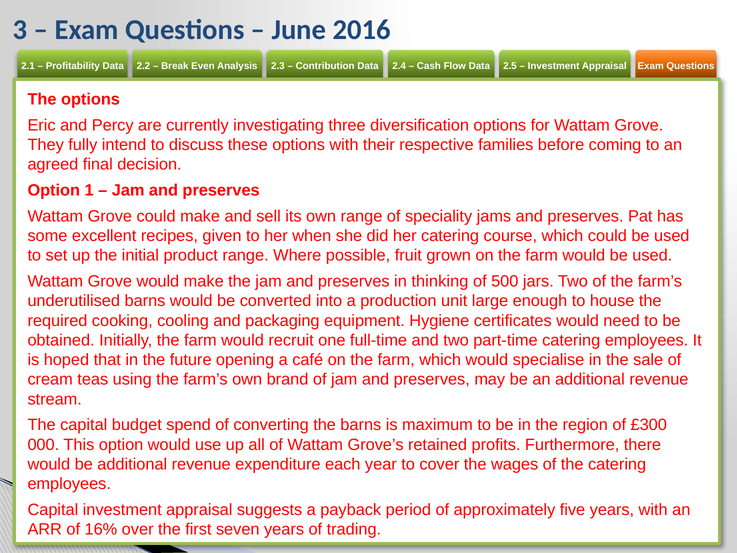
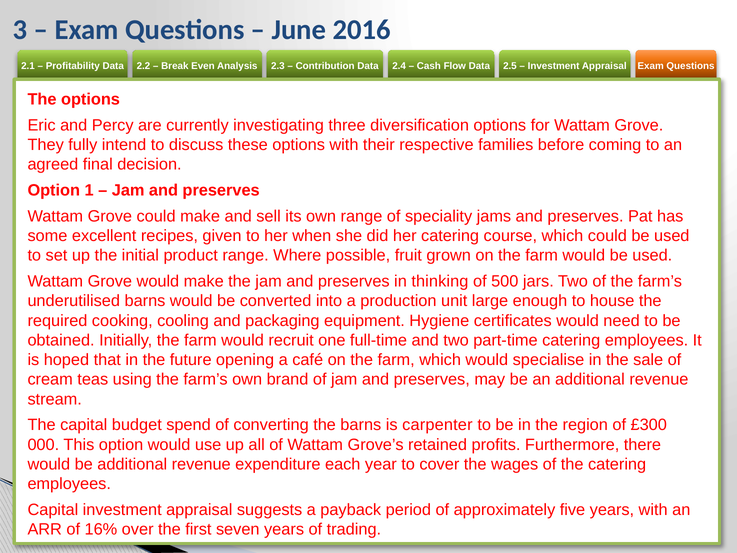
maximum: maximum -> carpenter
